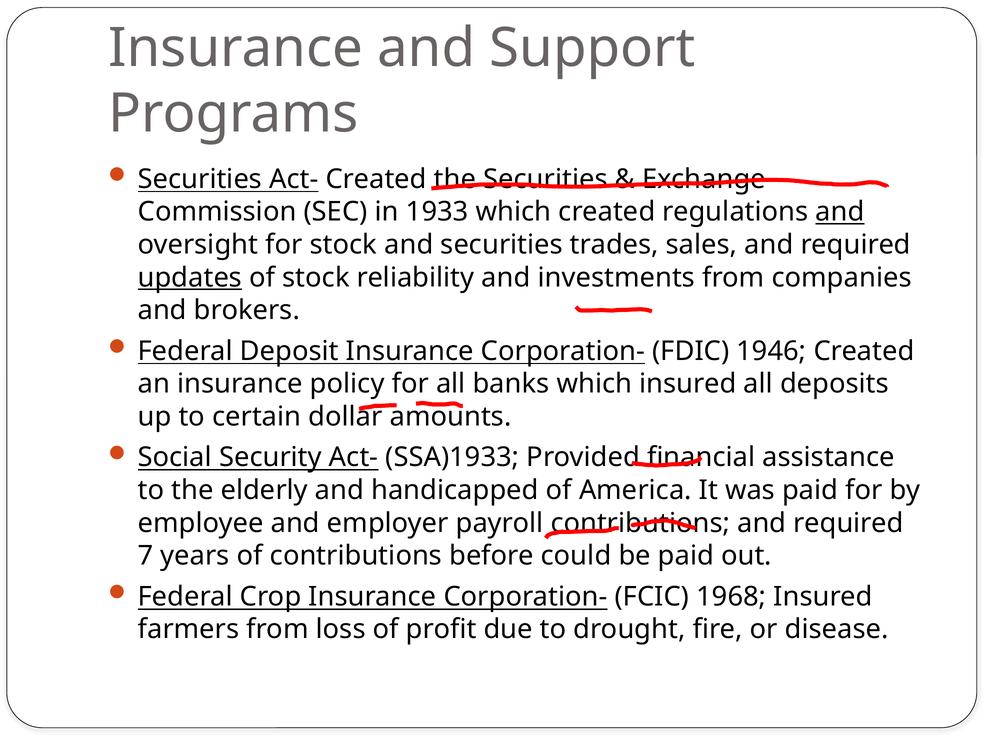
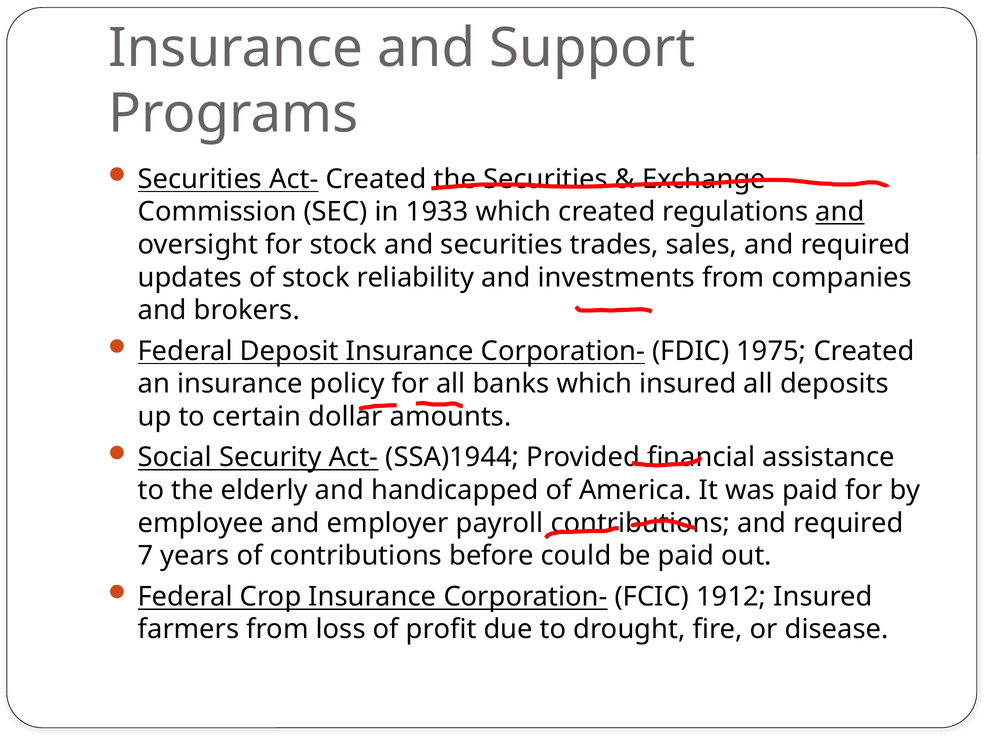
updates underline: present -> none
1946: 1946 -> 1975
SSA)1933: SSA)1933 -> SSA)1944
1968: 1968 -> 1912
